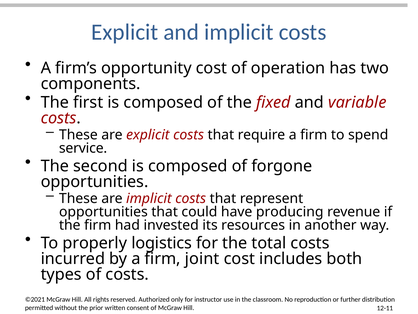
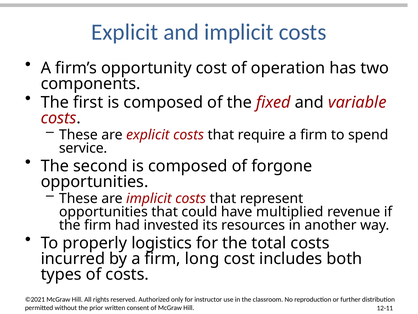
producing: producing -> multiplied
joint: joint -> long
